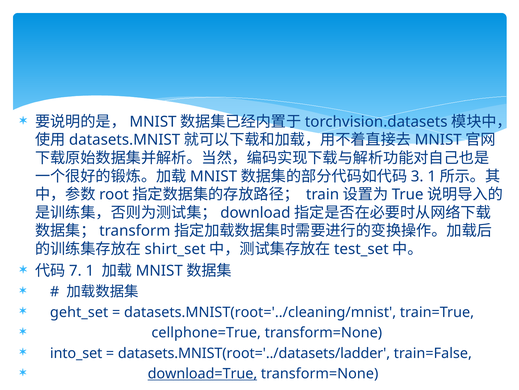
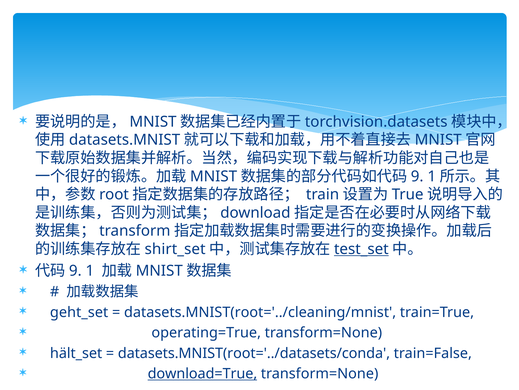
3 at (417, 176): 3 -> 9
test_set underline: none -> present
7 at (75, 270): 7 -> 9
cellphone=True: cellphone=True -> operating=True
into_set: into_set -> hält_set
datasets.MNIST(root='../datasets/ladder: datasets.MNIST(root='../datasets/ladder -> datasets.MNIST(root='../datasets/conda
